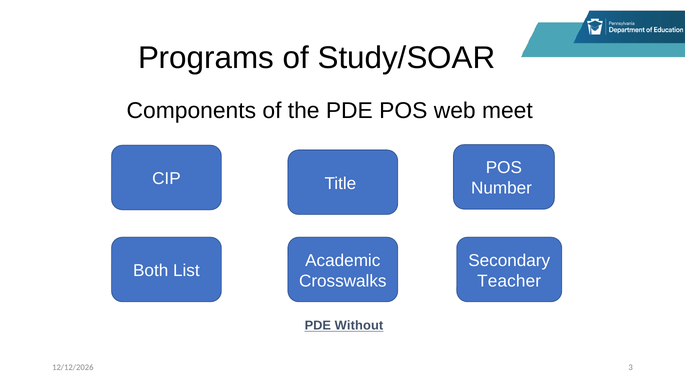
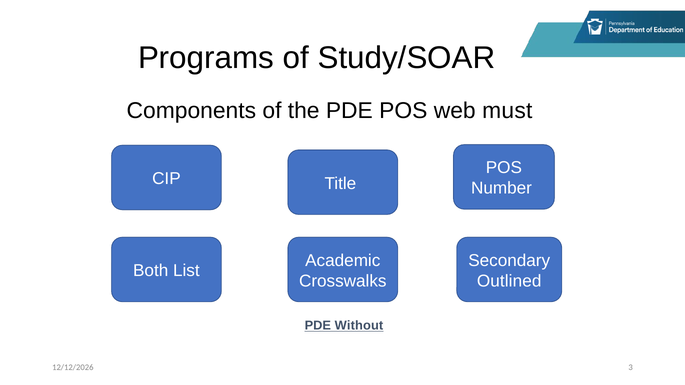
meet: meet -> must
Teacher: Teacher -> Outlined
